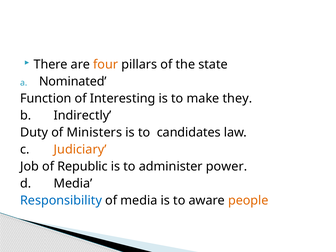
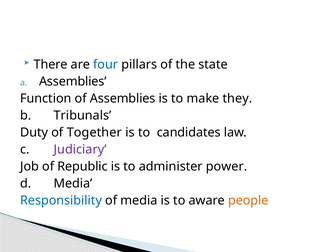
four colour: orange -> blue
Nominated at (73, 82): Nominated -> Assemblies
of Interesting: Interesting -> Assemblies
Indirectly: Indirectly -> Tribunals
Ministers: Ministers -> Together
Judiciary colour: orange -> purple
